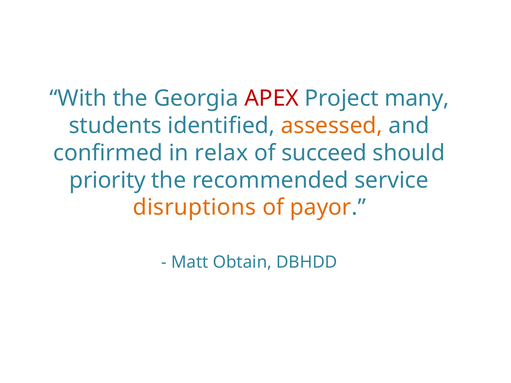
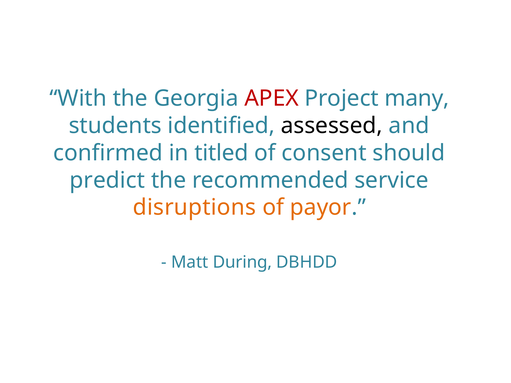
assessed colour: orange -> black
relax: relax -> titled
succeed: succeed -> consent
priority: priority -> predict
Obtain: Obtain -> During
